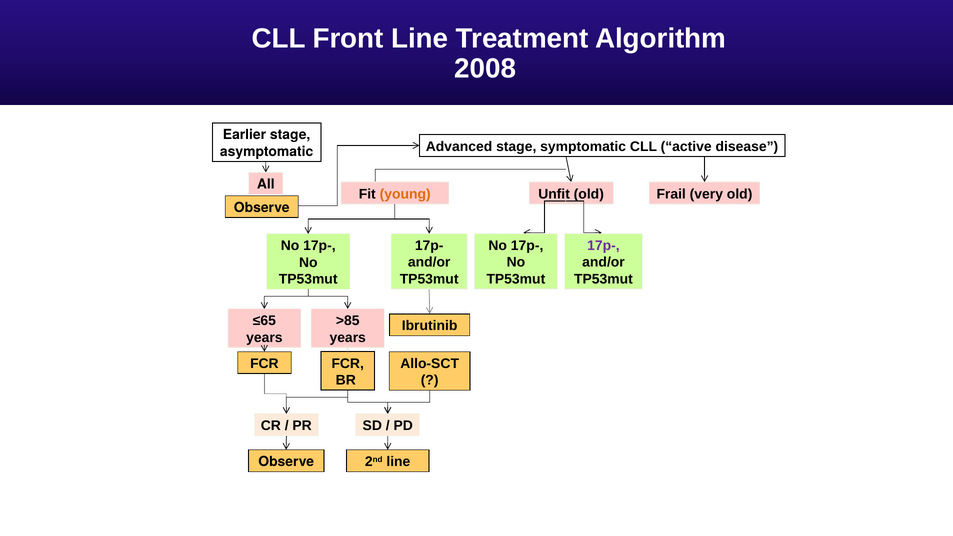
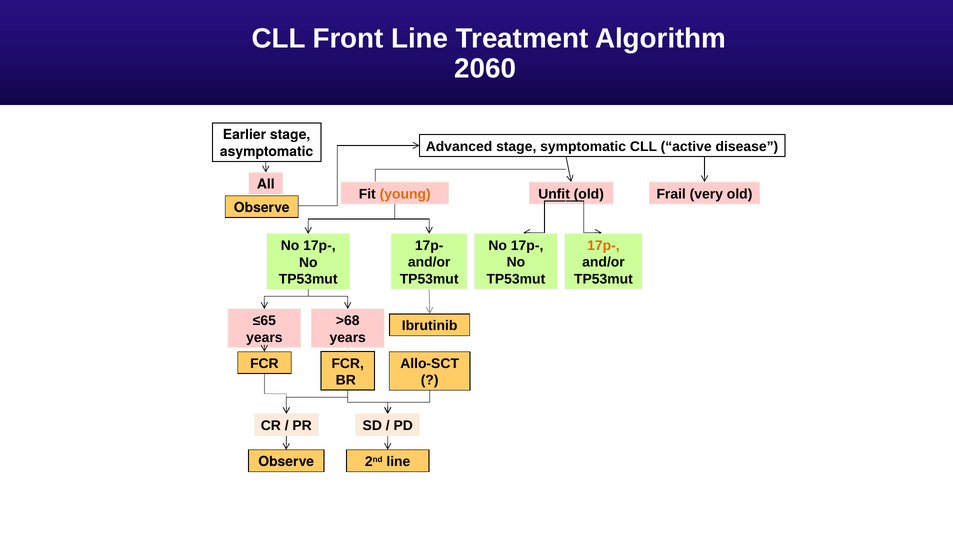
2008: 2008 -> 2060
17p- at (603, 246) colour: purple -> orange
>85: >85 -> >68
